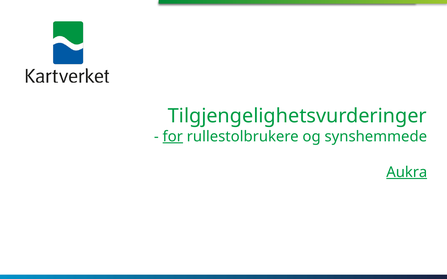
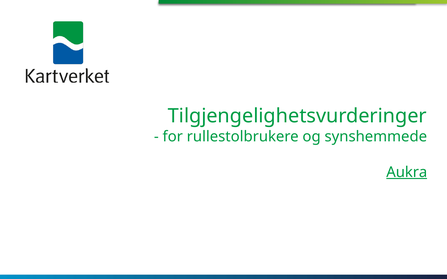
for underline: present -> none
